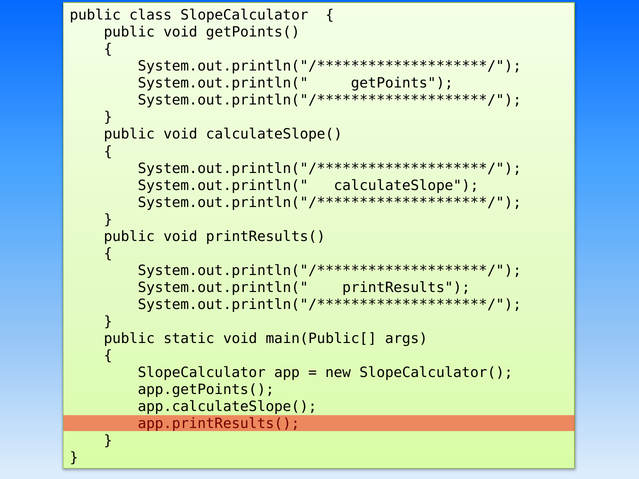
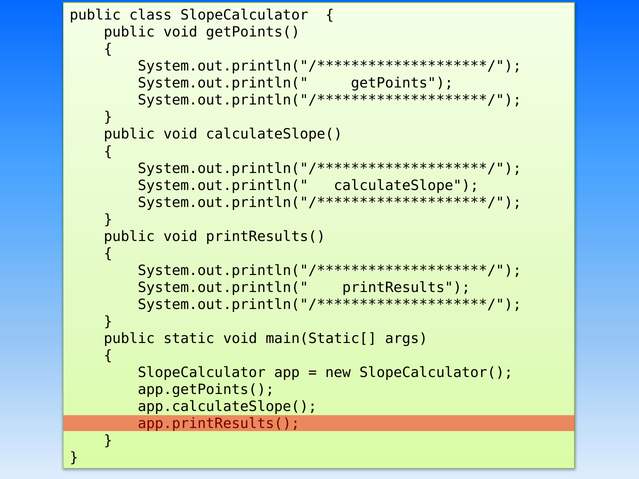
main(Public[: main(Public[ -> main(Static[
